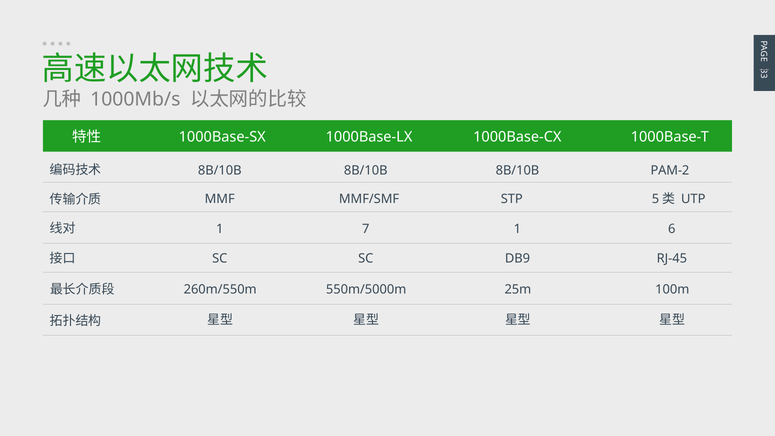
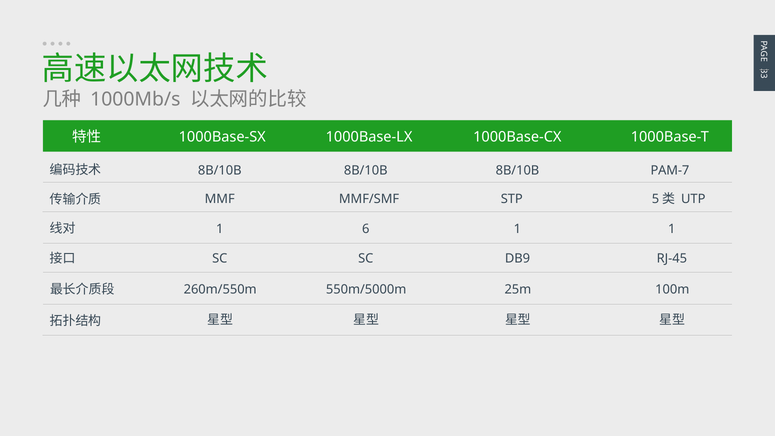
PAM-2: PAM-2 -> PAM-7
7: 7 -> 6
1 6: 6 -> 1
